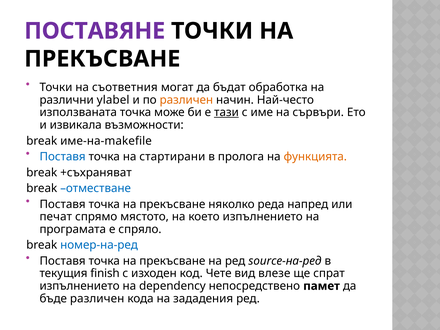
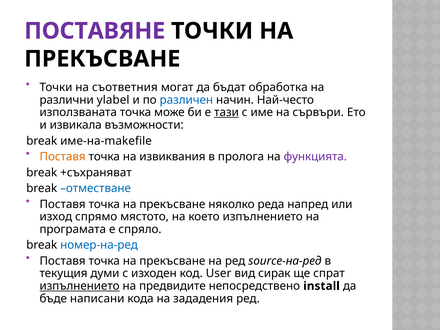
различен at (186, 100) colour: orange -> blue
Поставя at (63, 157) colour: blue -> orange
стартирани: стартирани -> извиквания
функцията colour: orange -> purple
печат: печат -> изход
finish: finish -> думи
Чете: Чете -> User
влезе: влезе -> сирак
изпълнението at (80, 286) underline: none -> present
dependency: dependency -> предвидите
памет: памет -> install
бъде различен: различен -> написани
